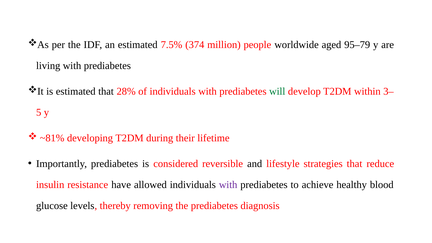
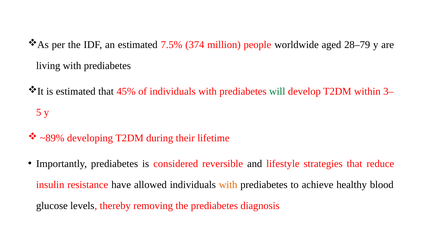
95–79: 95–79 -> 28–79
28%: 28% -> 45%
~81%: ~81% -> ~89%
with at (228, 185) colour: purple -> orange
